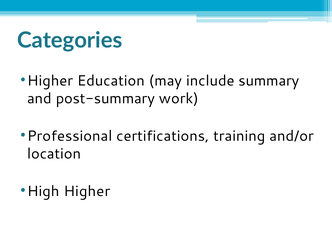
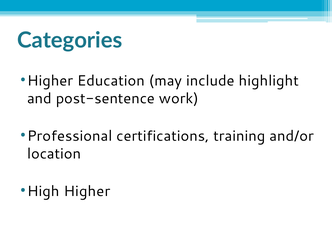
summary: summary -> highlight
post-summary: post-summary -> post-sentence
